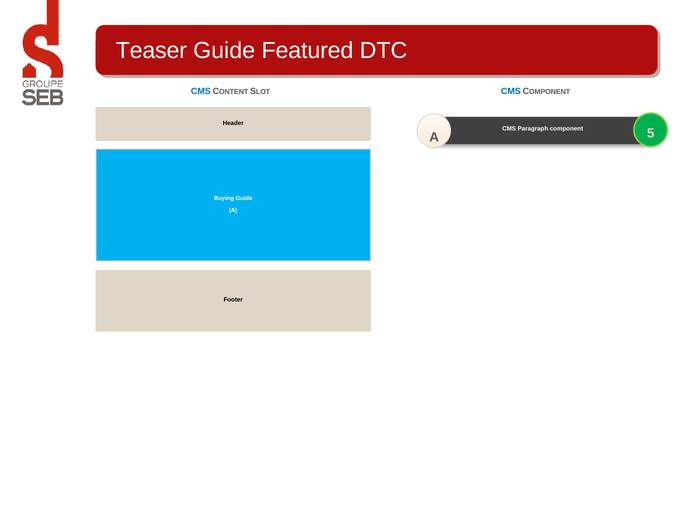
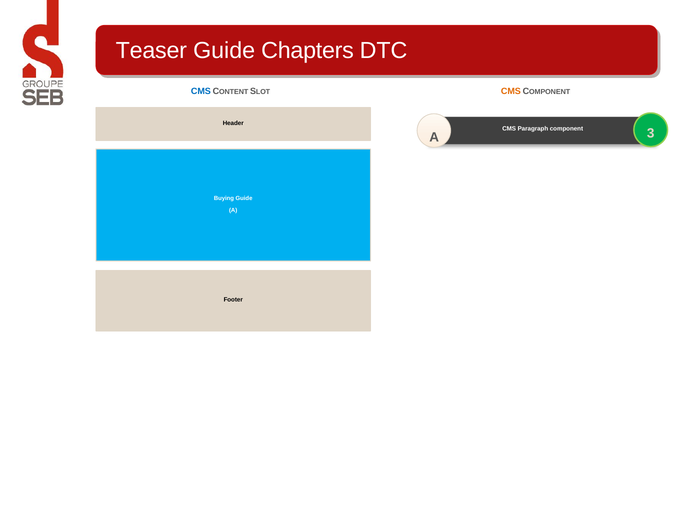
Featured: Featured -> Chapters
CMS at (511, 92) colour: blue -> orange
5: 5 -> 3
